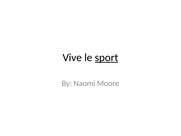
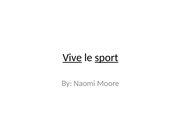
Vive underline: none -> present
